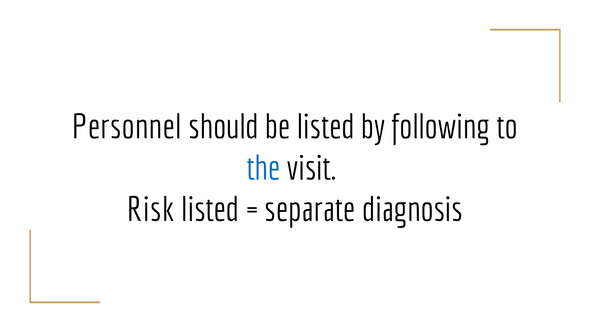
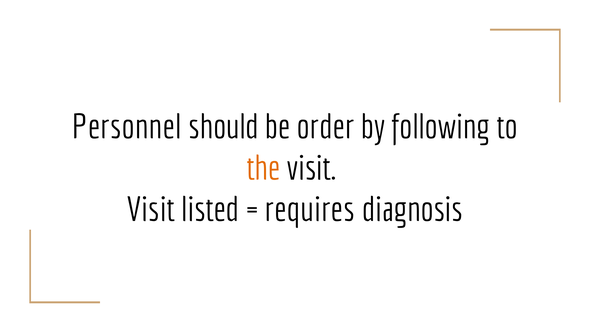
be listed: listed -> order
the colour: blue -> orange
Risk at (151, 210): Risk -> Visit
separate: separate -> requires
